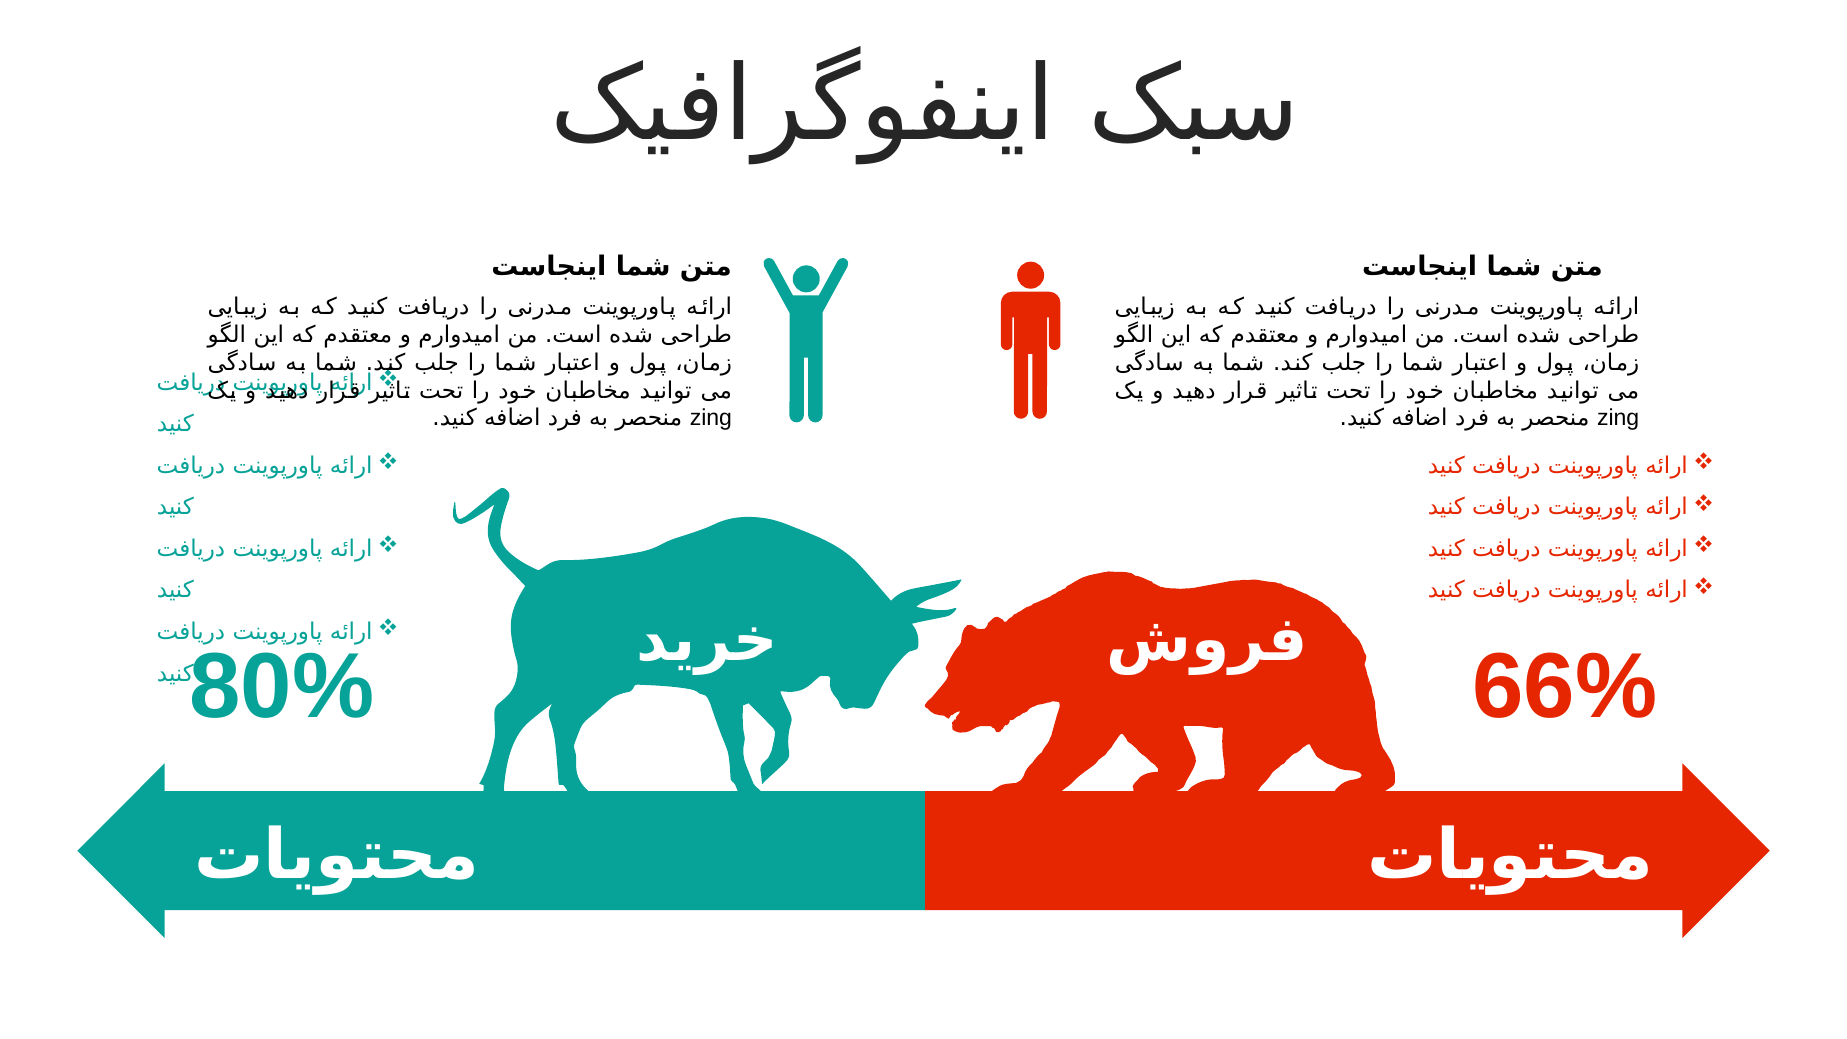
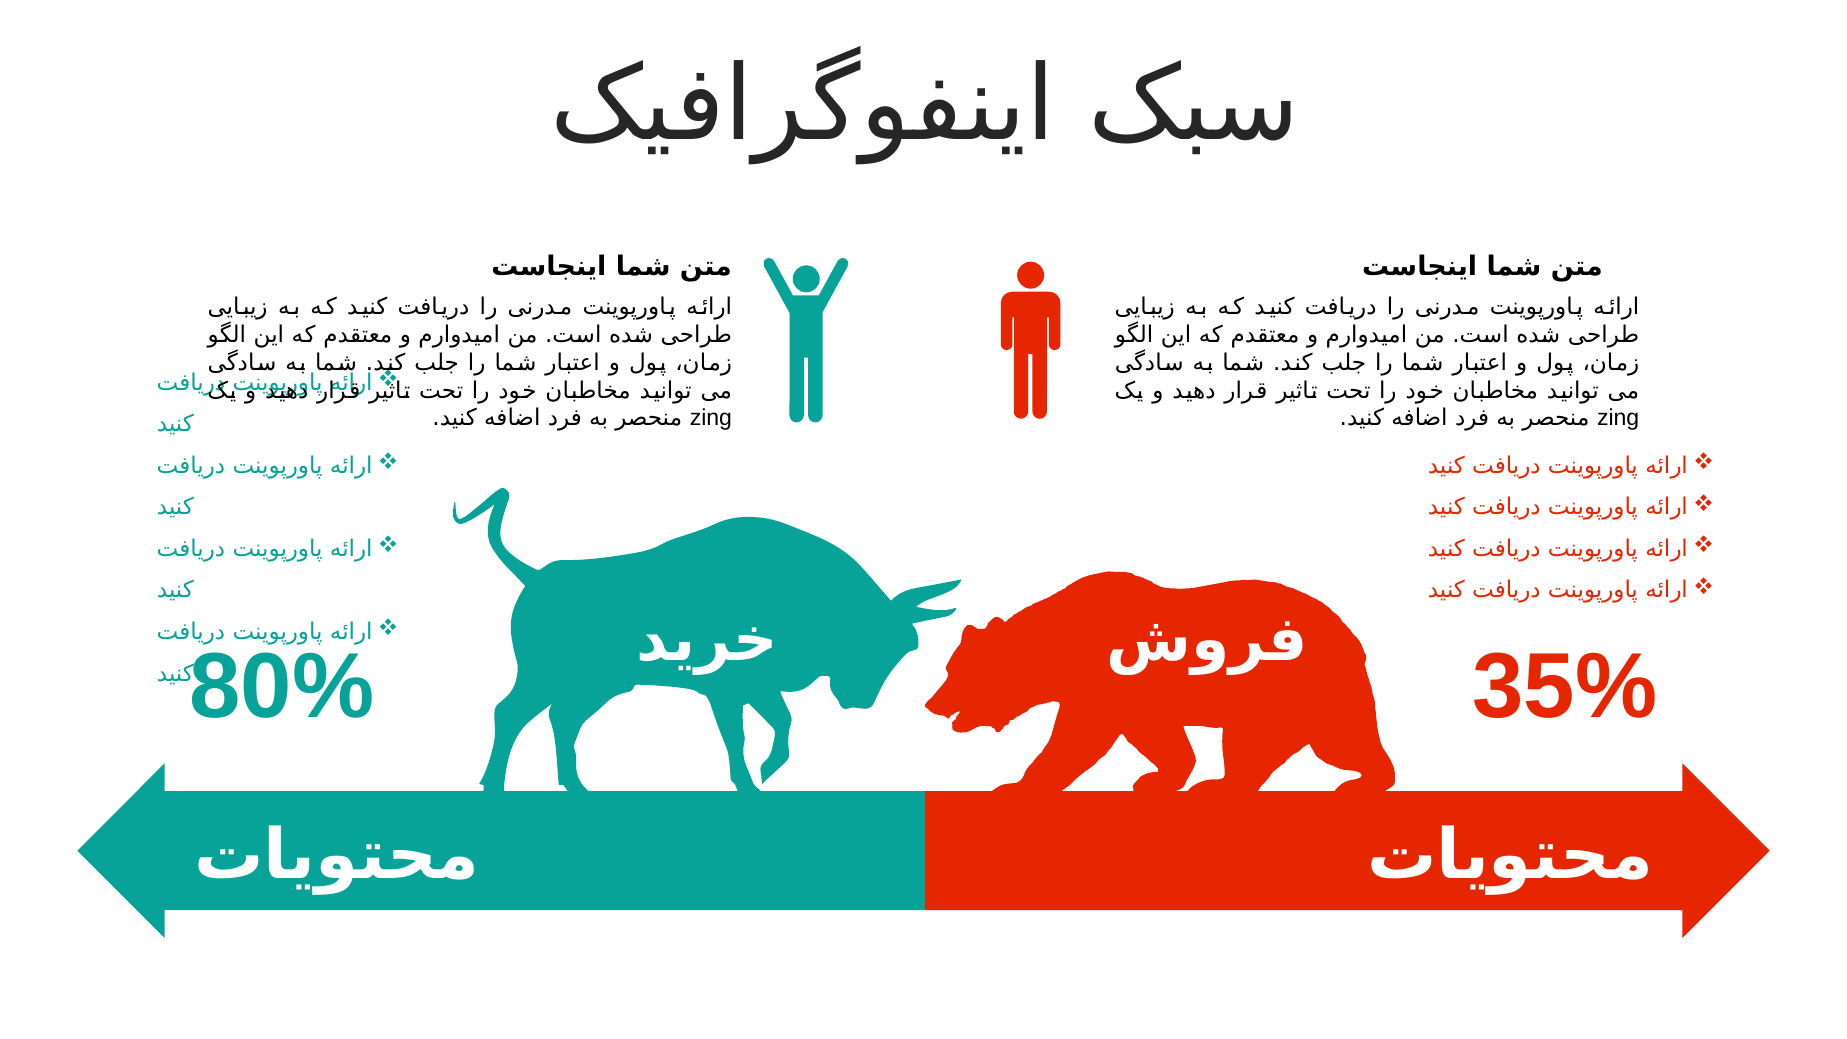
66%: 66% -> 35%
